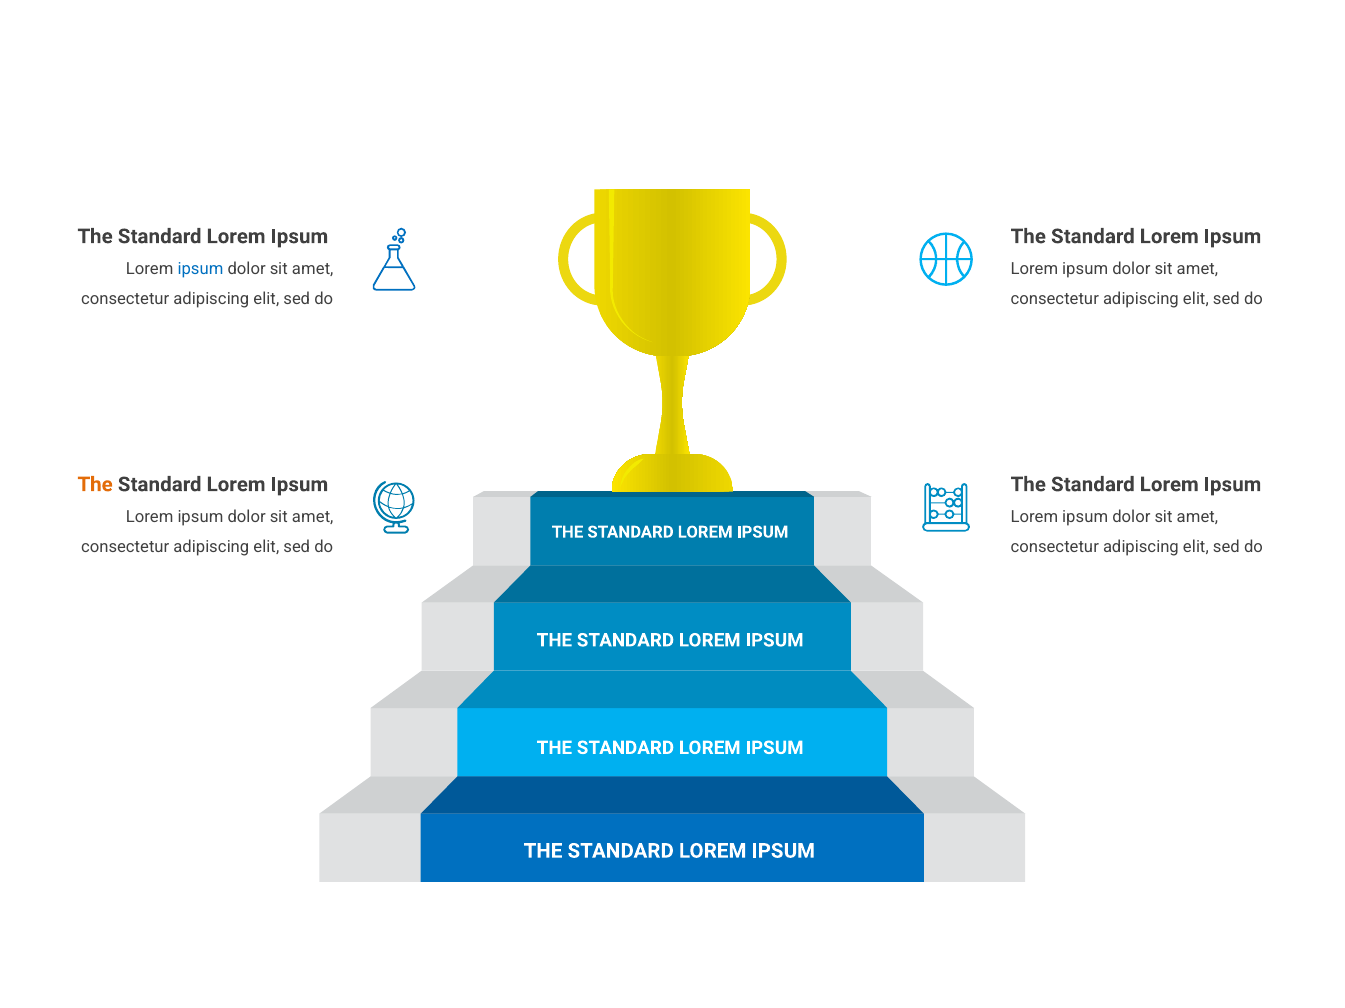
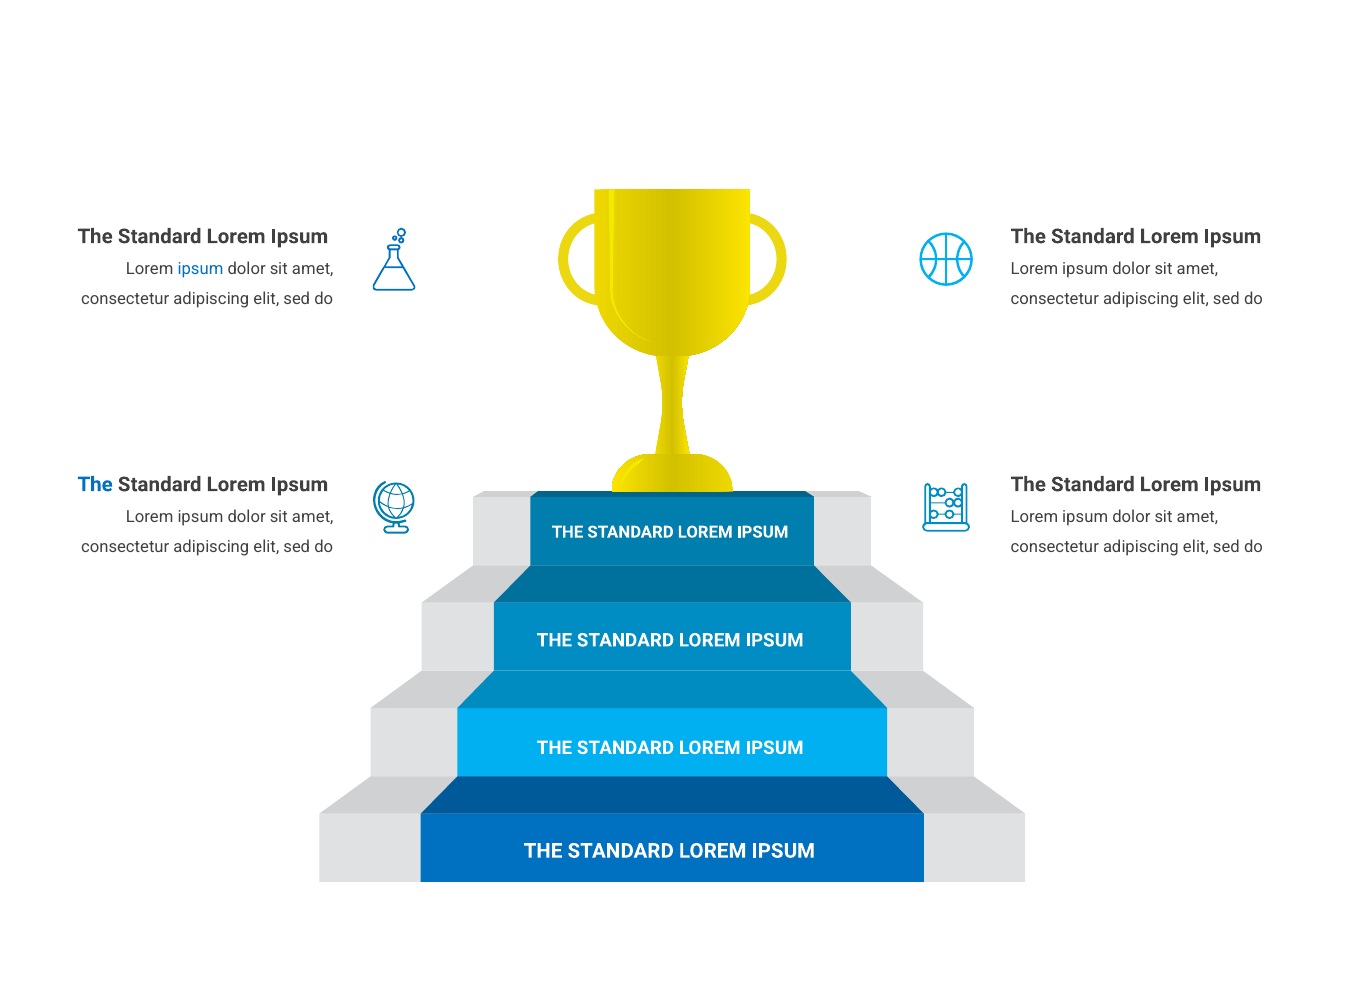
The at (95, 485) colour: orange -> blue
